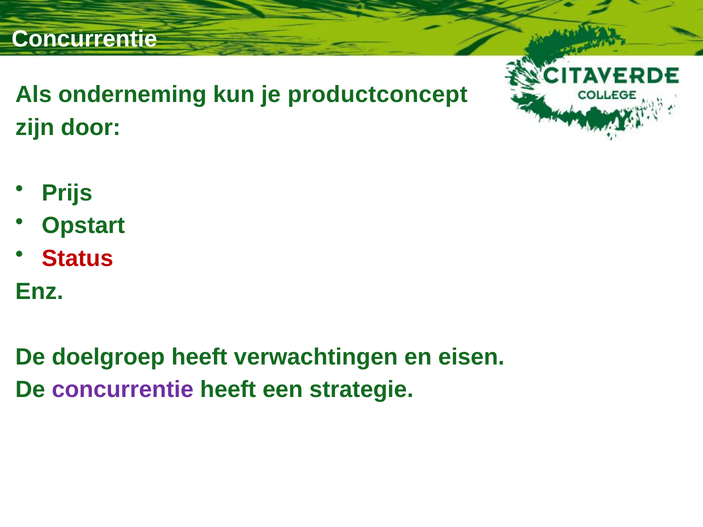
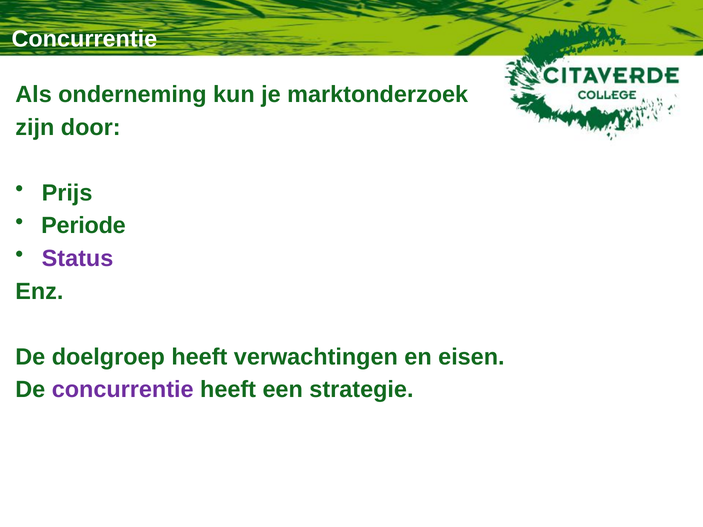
productconcept: productconcept -> marktonderzoek
Opstart: Opstart -> Periode
Status colour: red -> purple
